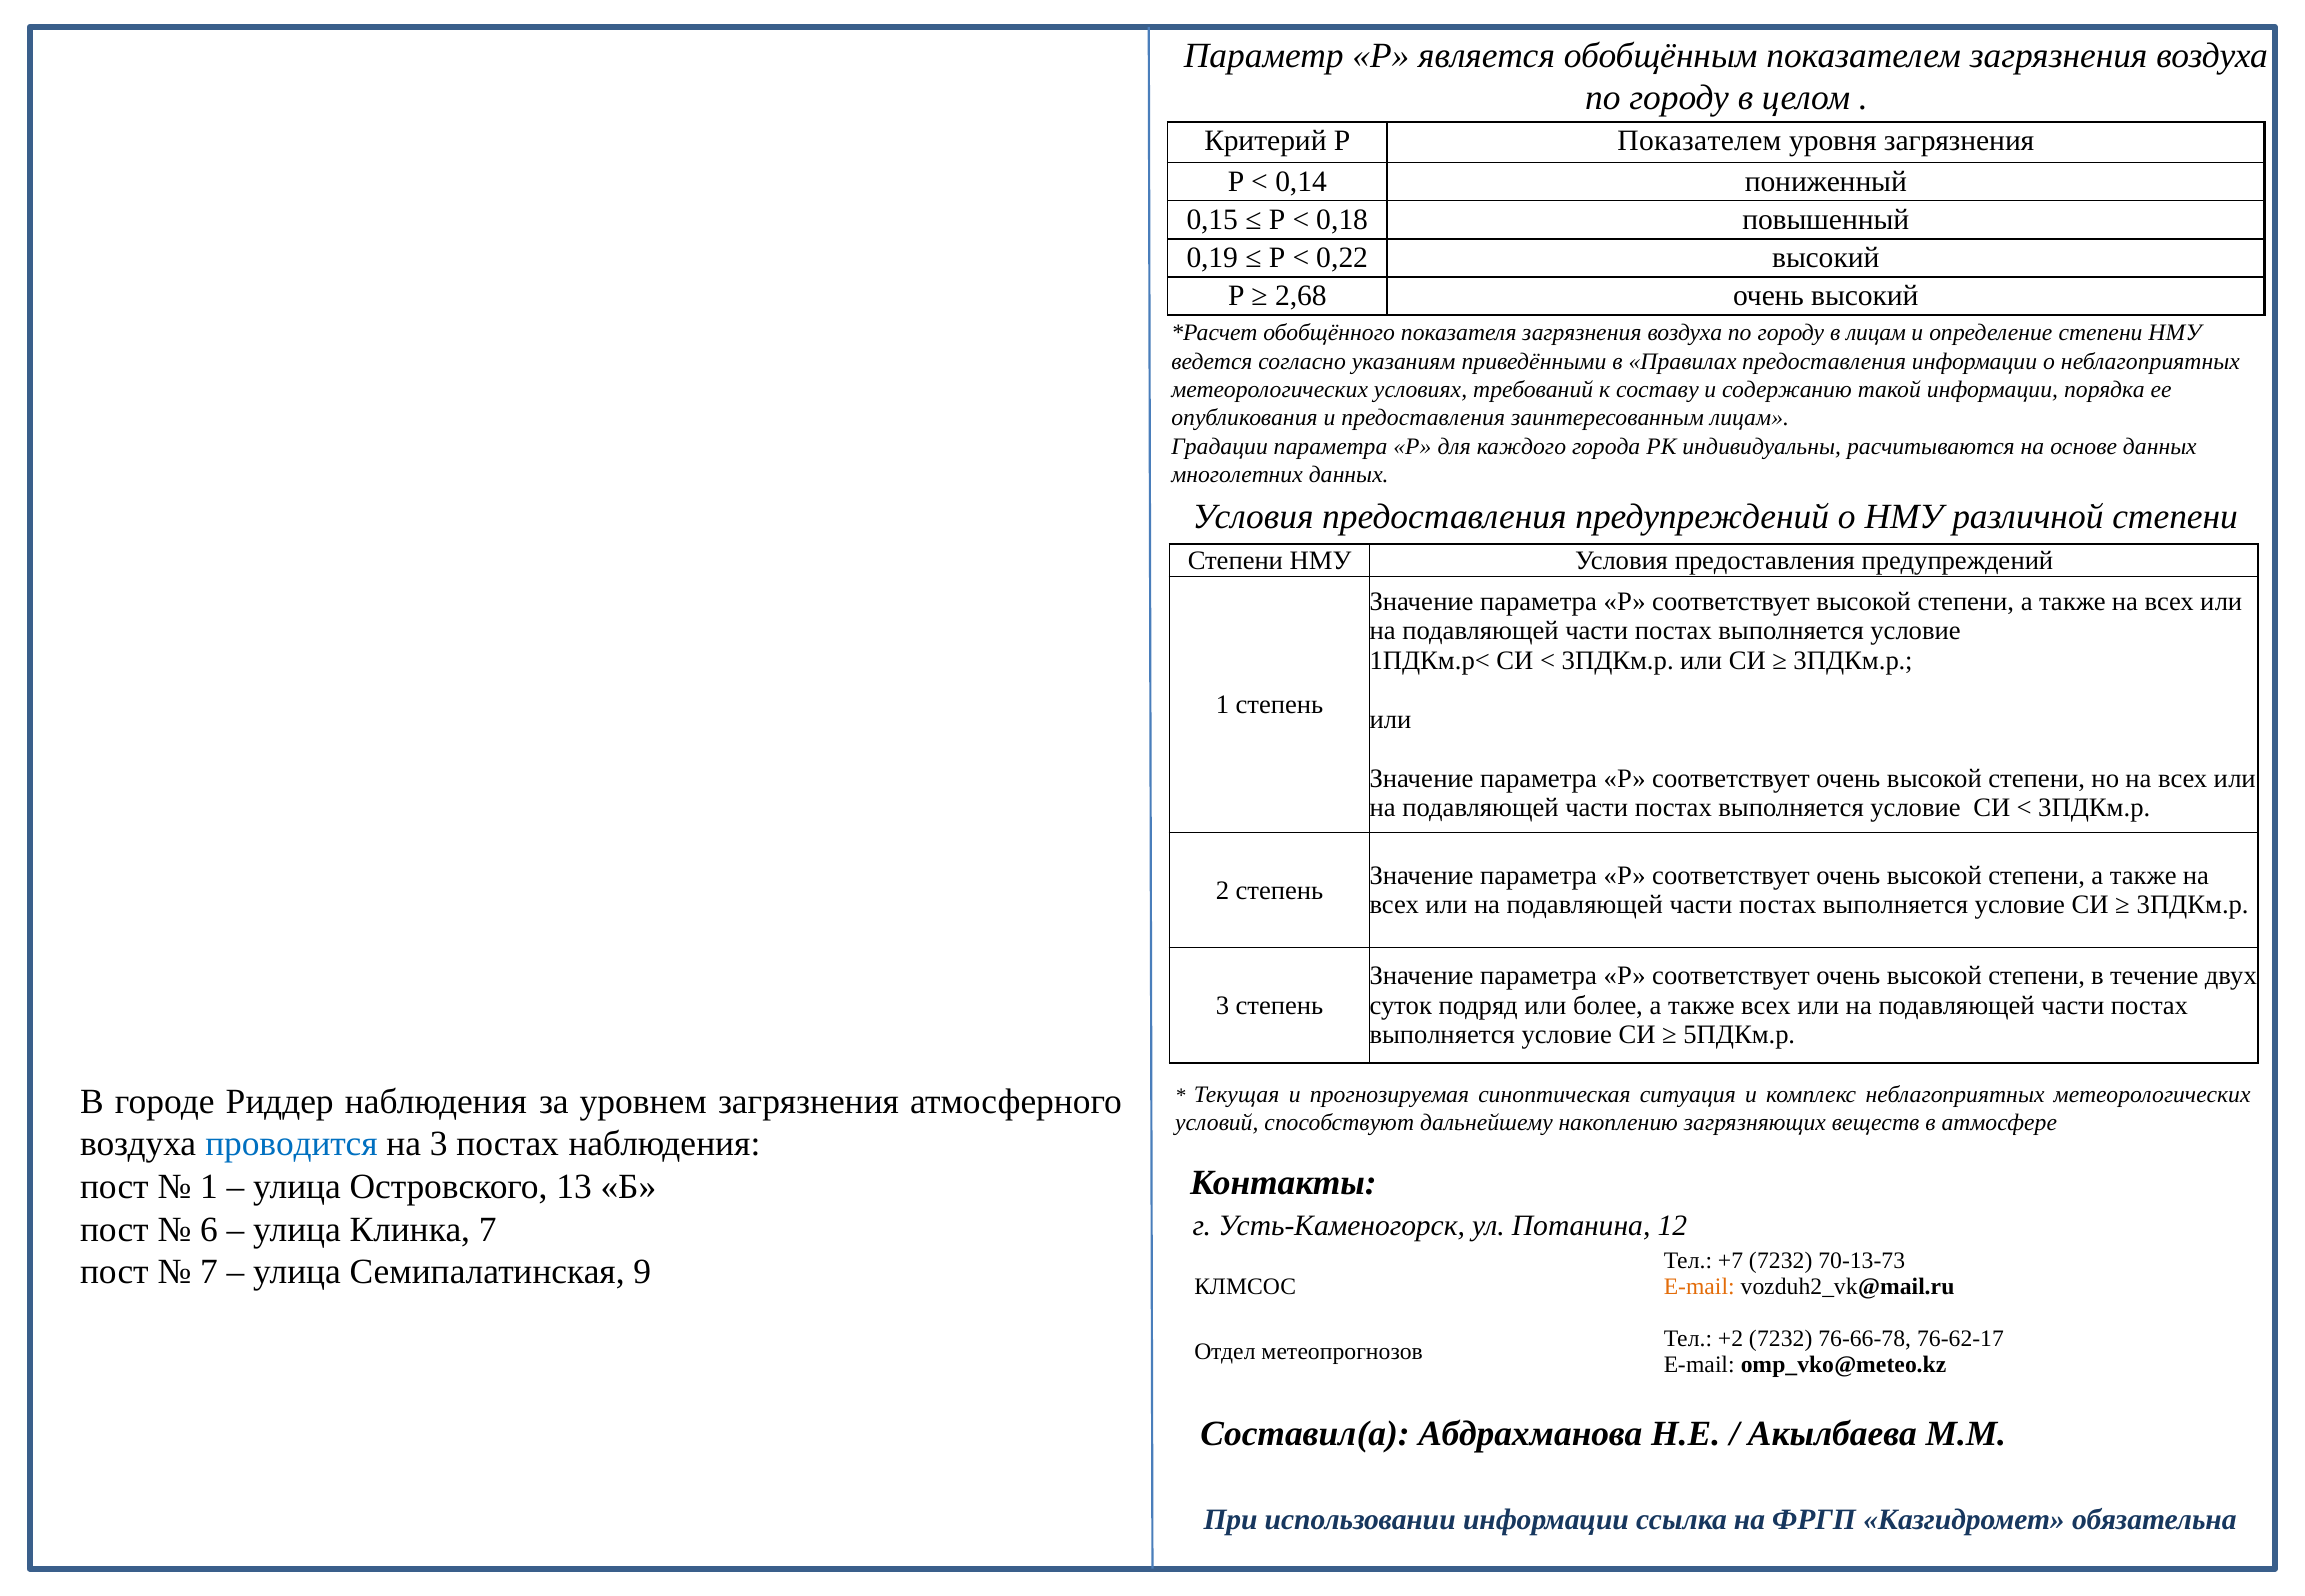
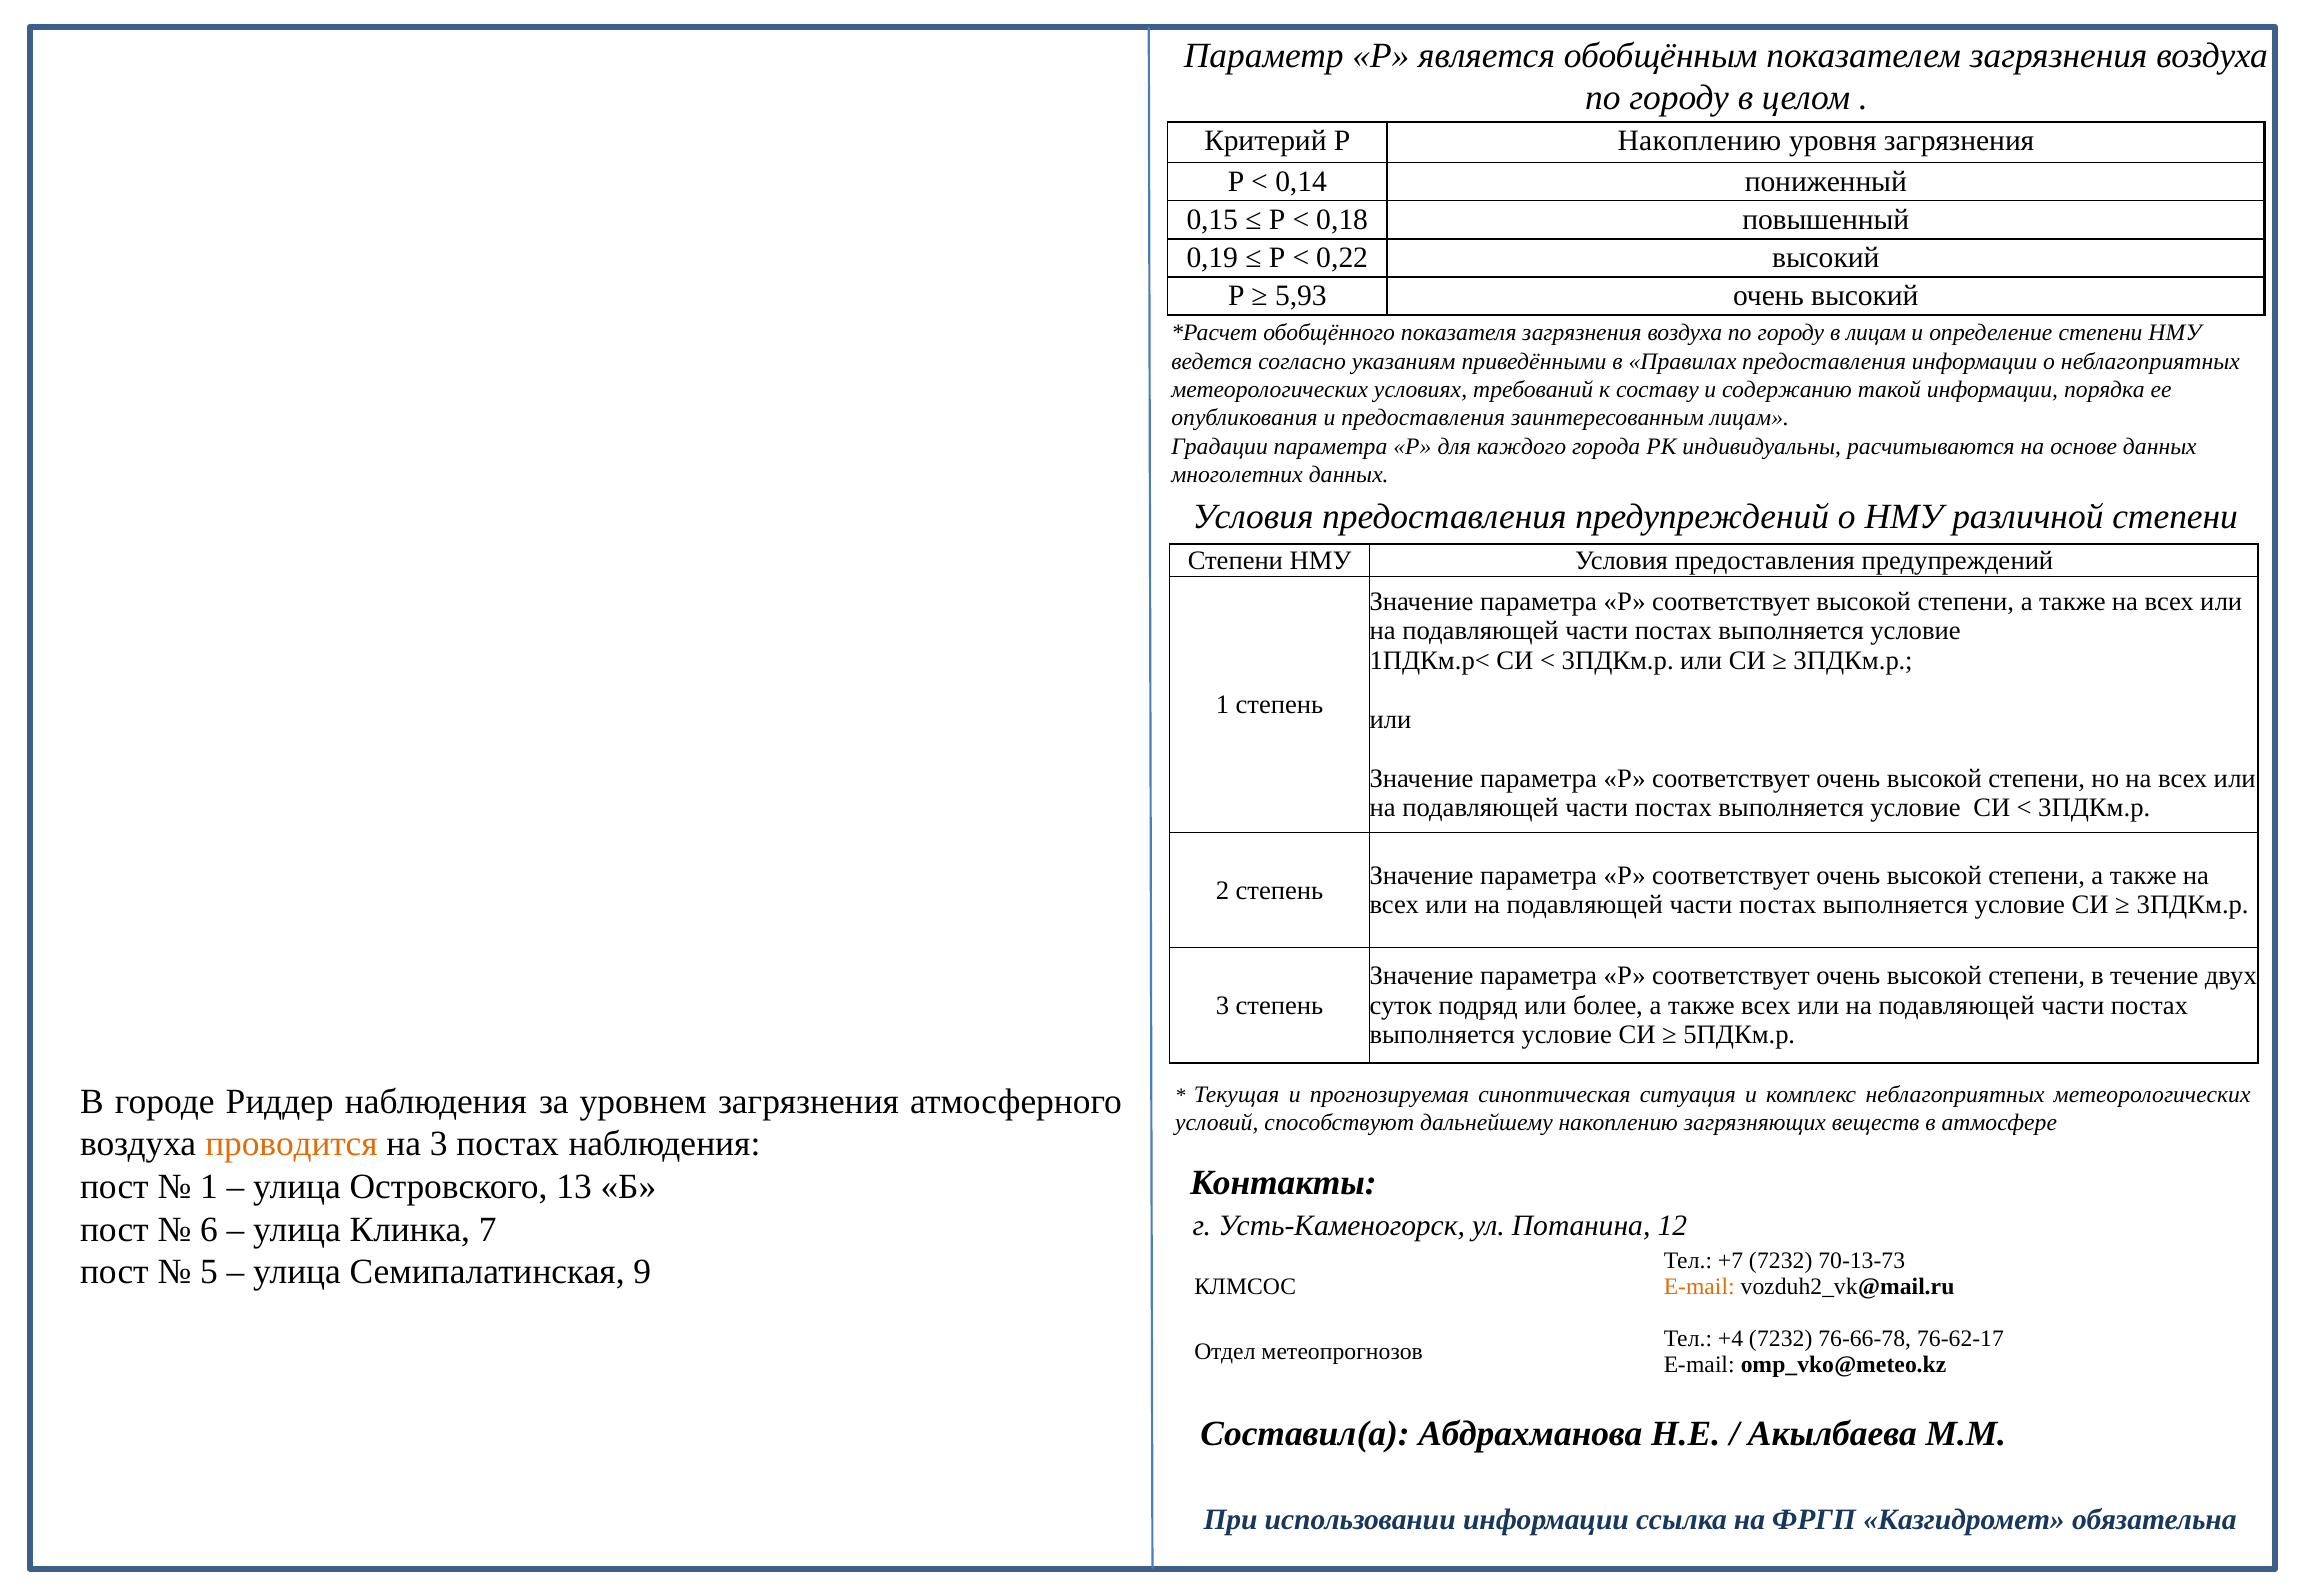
Р Показателем: Показателем -> Накоплению
2,68: 2,68 -> 5,93
проводится colour: blue -> orange
7 at (209, 1272): 7 -> 5
+2: +2 -> +4
